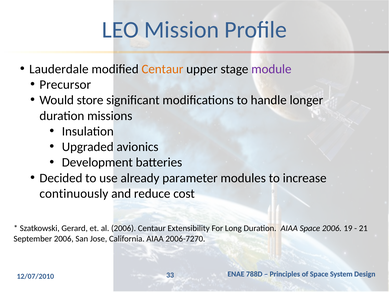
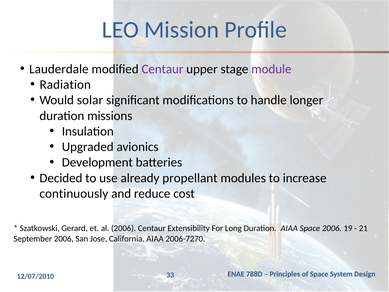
Centaur at (162, 69) colour: orange -> purple
Precursor: Precursor -> Radiation
store: store -> solar
parameter: parameter -> propellant
